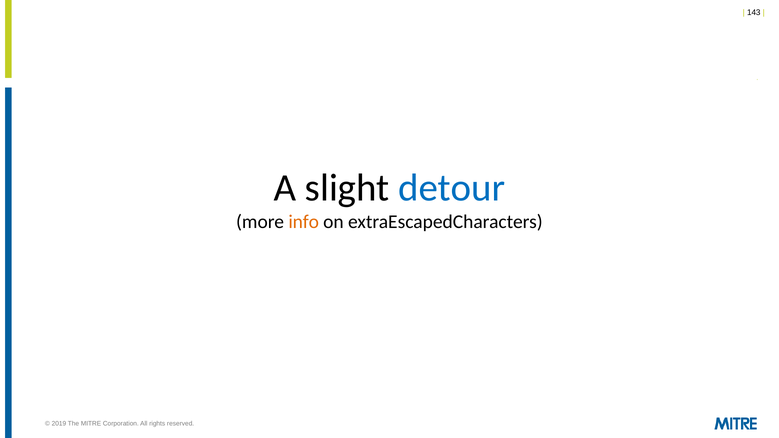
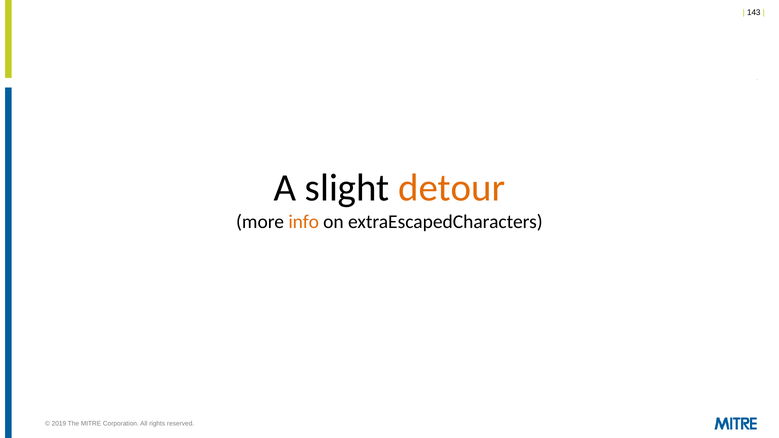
detour colour: blue -> orange
